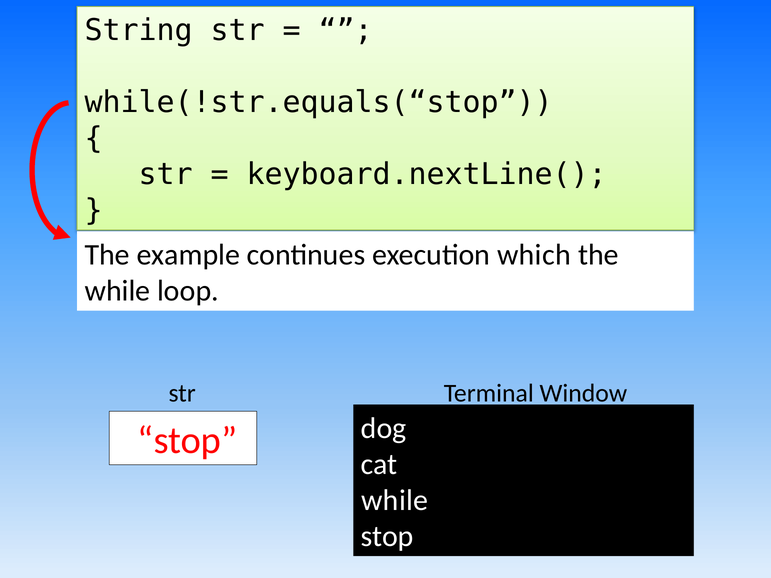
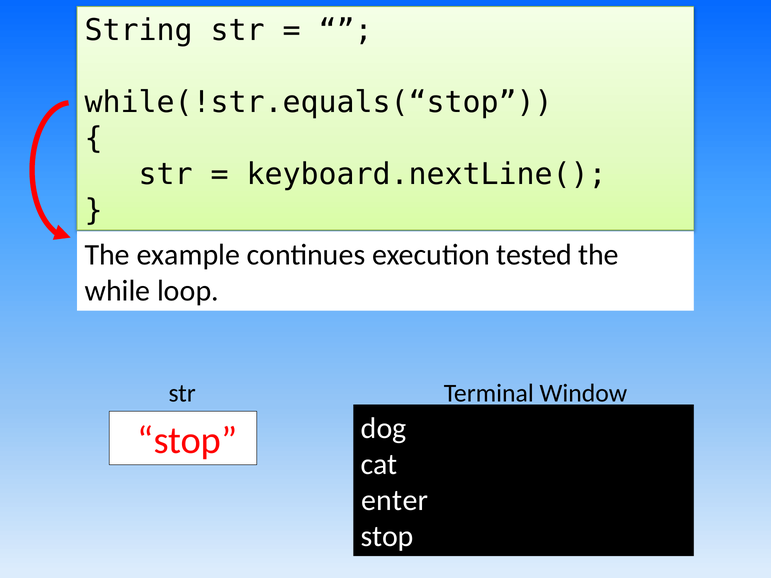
which: which -> tested
while at (395, 501): while -> enter
